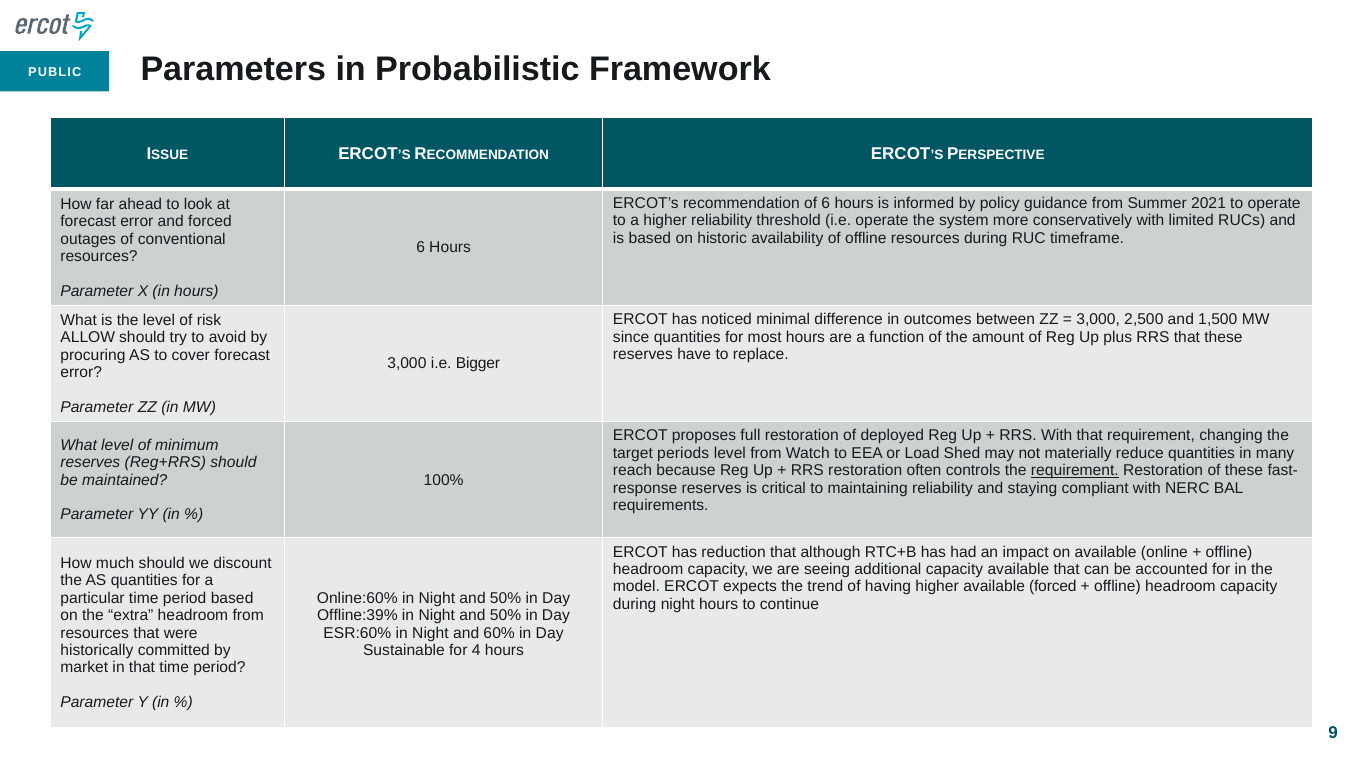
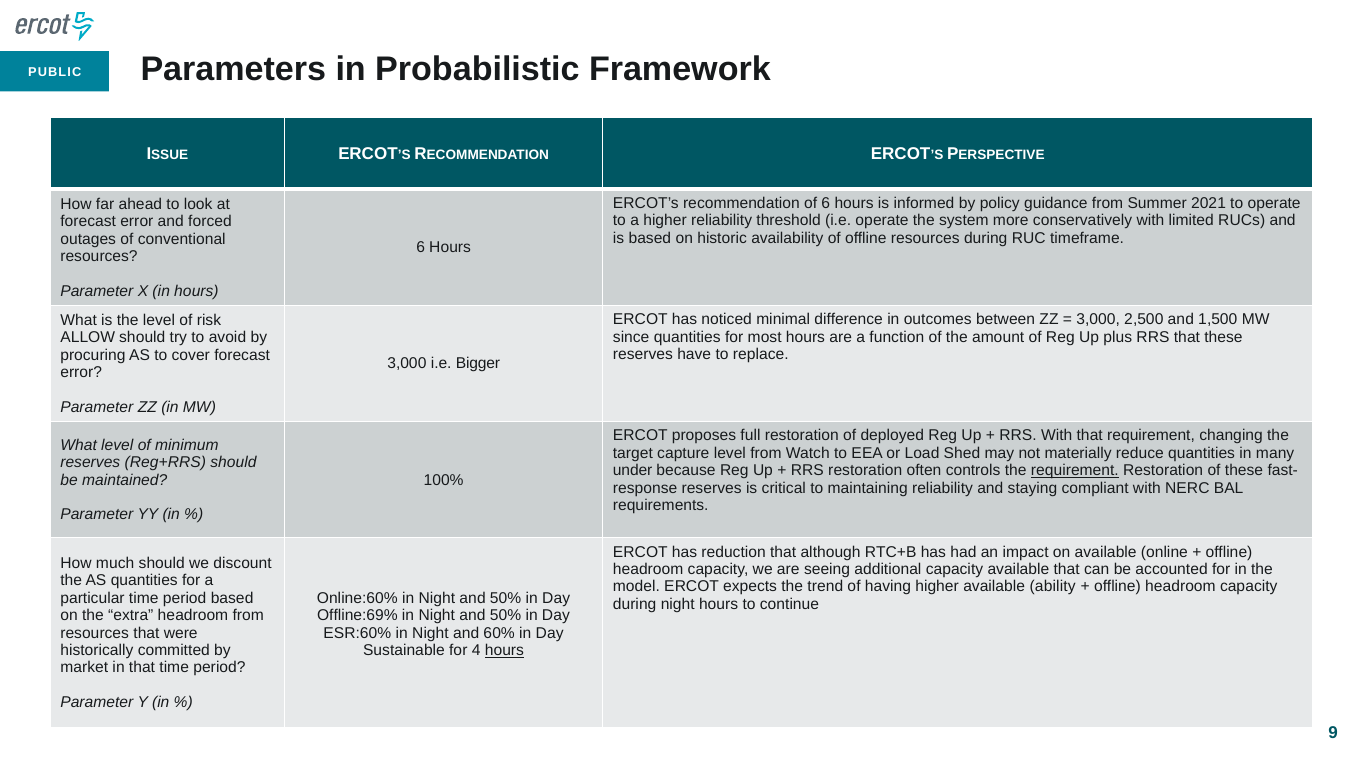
periods: periods -> capture
reach: reach -> under
available forced: forced -> ability
Offline:39%: Offline:39% -> Offline:69%
hours at (504, 650) underline: none -> present
